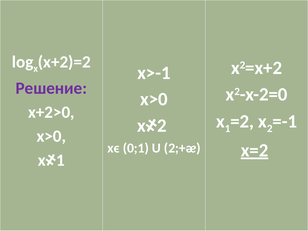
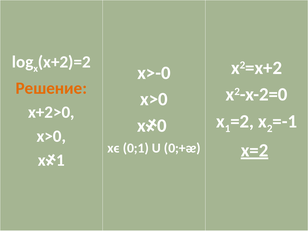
x>-1: x>-1 -> x>-0
Решение colour: purple -> orange
x҂2: x҂2 -> x҂0
2;+ᴂ: 2;+ᴂ -> 0;+ᴂ
